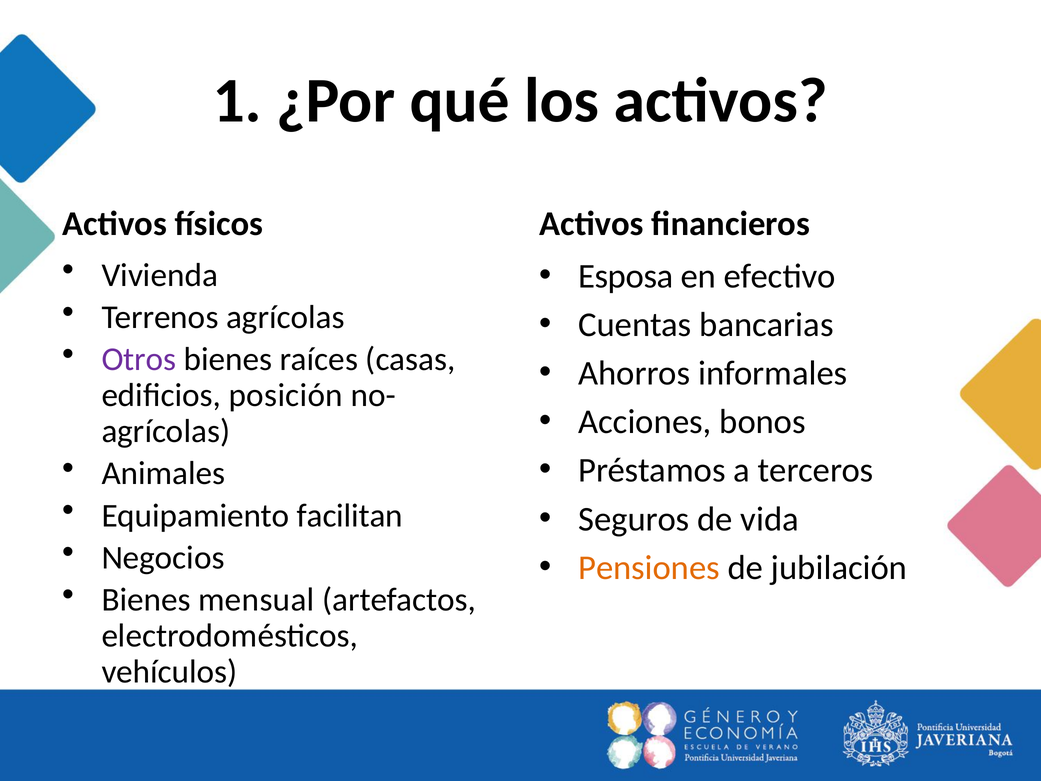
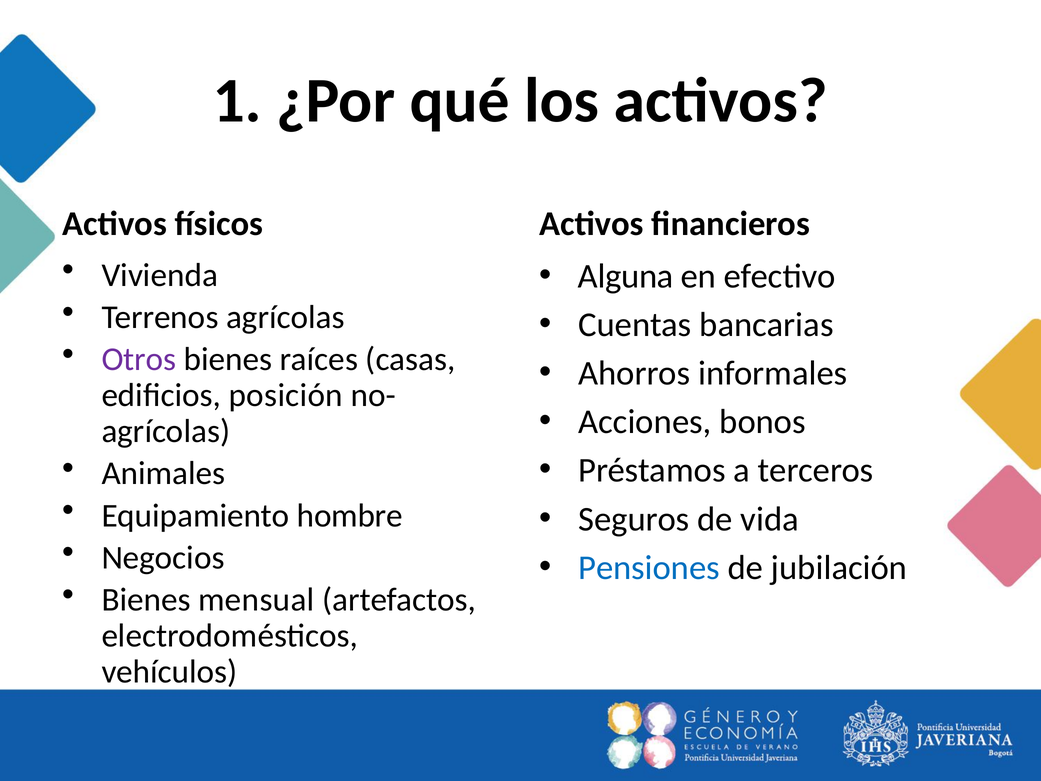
Esposa: Esposa -> Alguna
facilitan: facilitan -> hombre
Pensiones colour: orange -> blue
